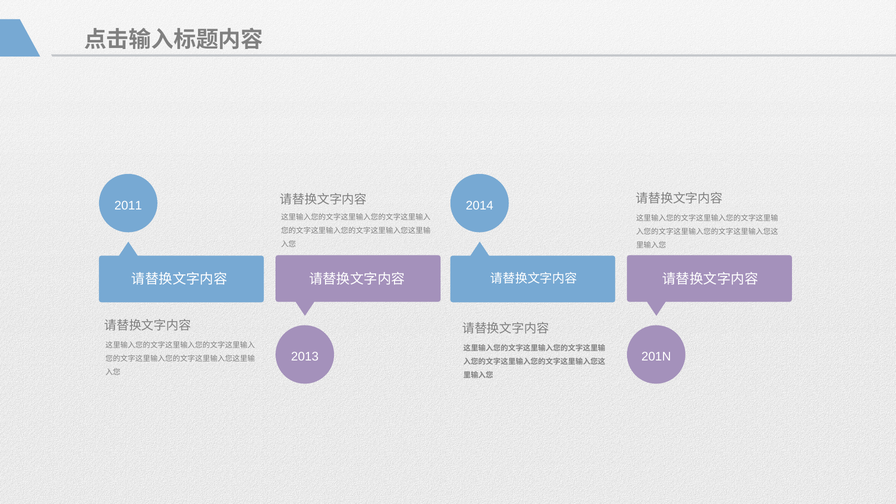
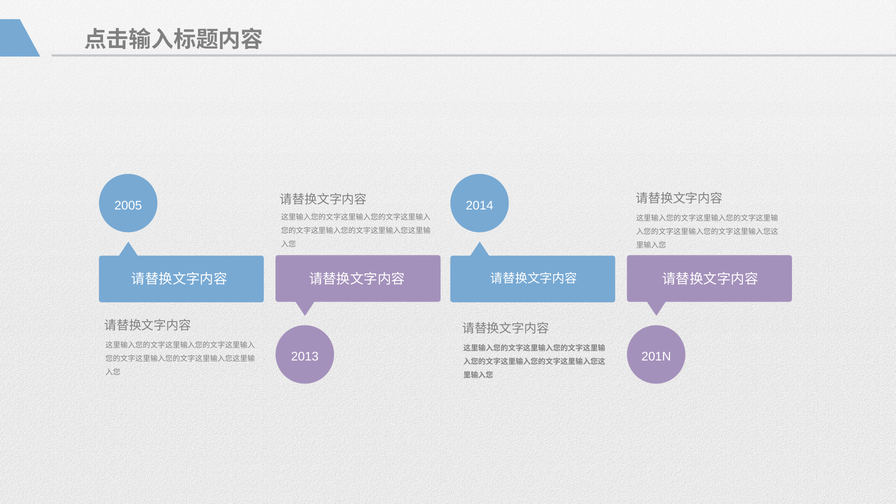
2011: 2011 -> 2005
